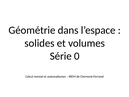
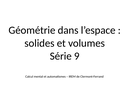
0: 0 -> 9
